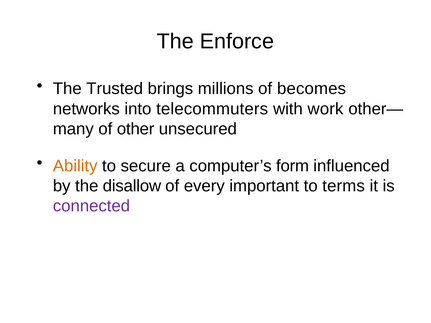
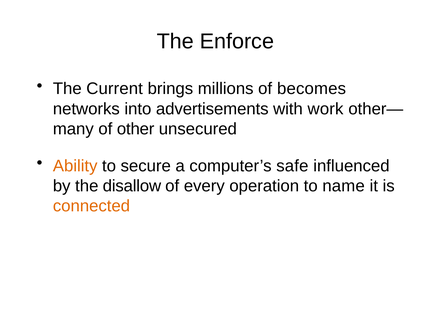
Trusted: Trusted -> Current
telecommuters: telecommuters -> advertisements
form: form -> safe
important: important -> operation
terms: terms -> name
connected colour: purple -> orange
